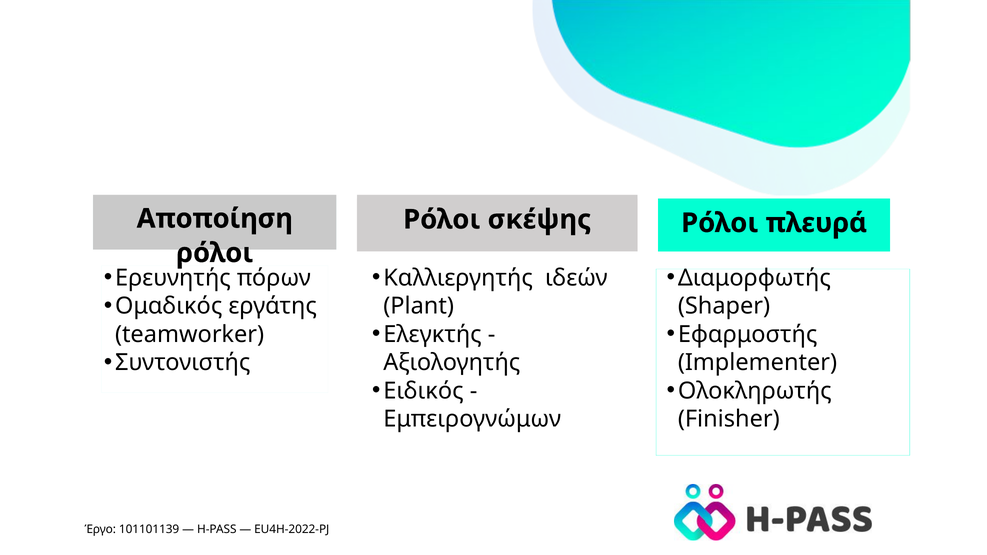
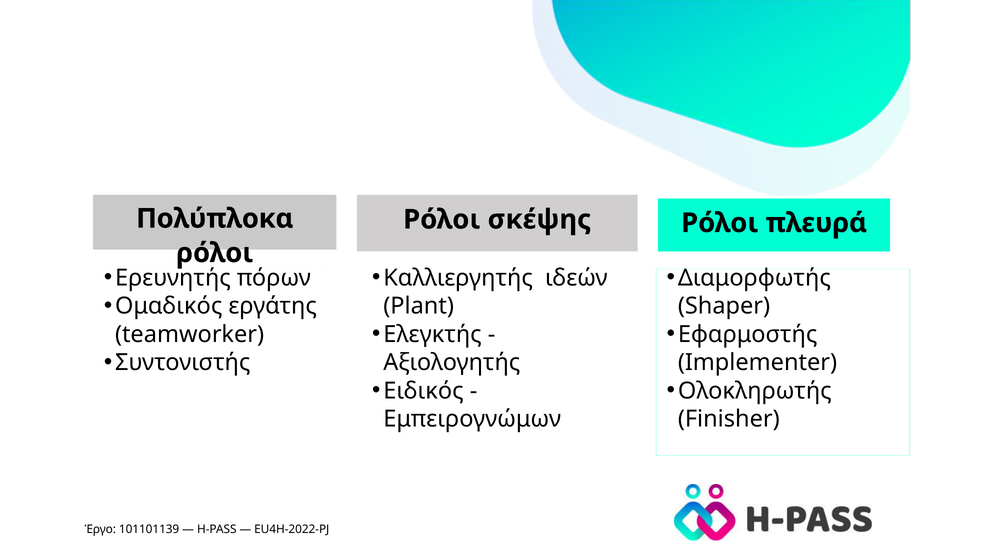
Αποποίηση: Αποποίηση -> Πολύπλοκα
